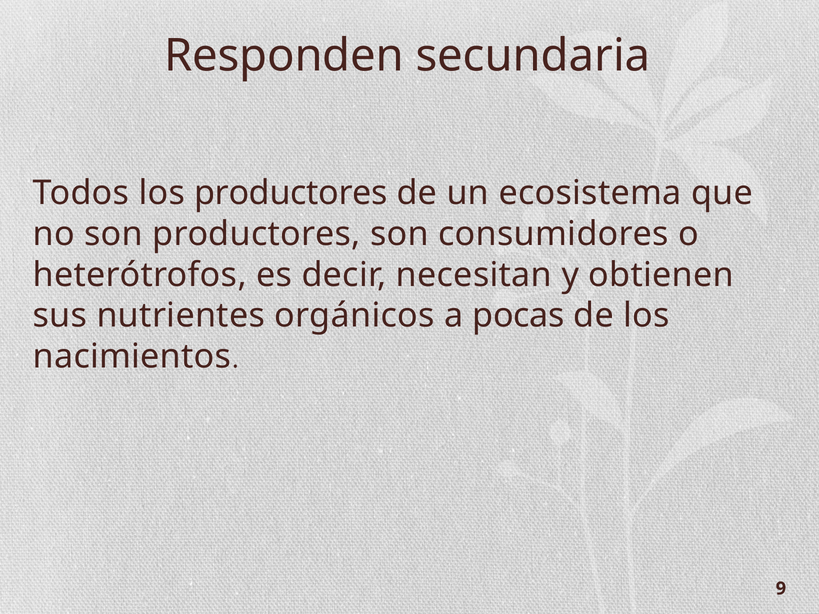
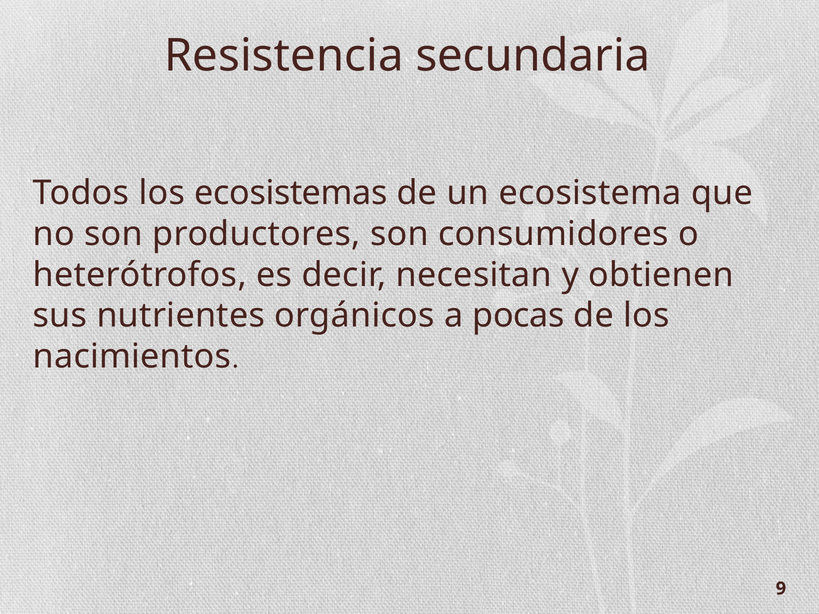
Responden: Responden -> Resistencia
los productores: productores -> ecosistemas
